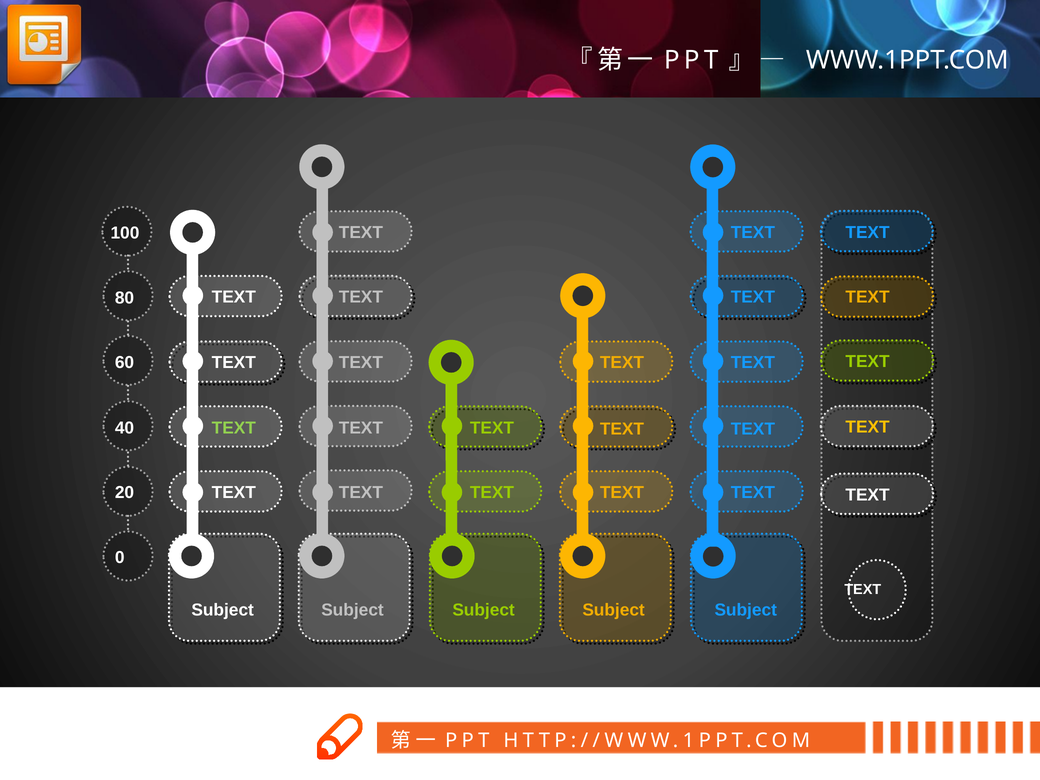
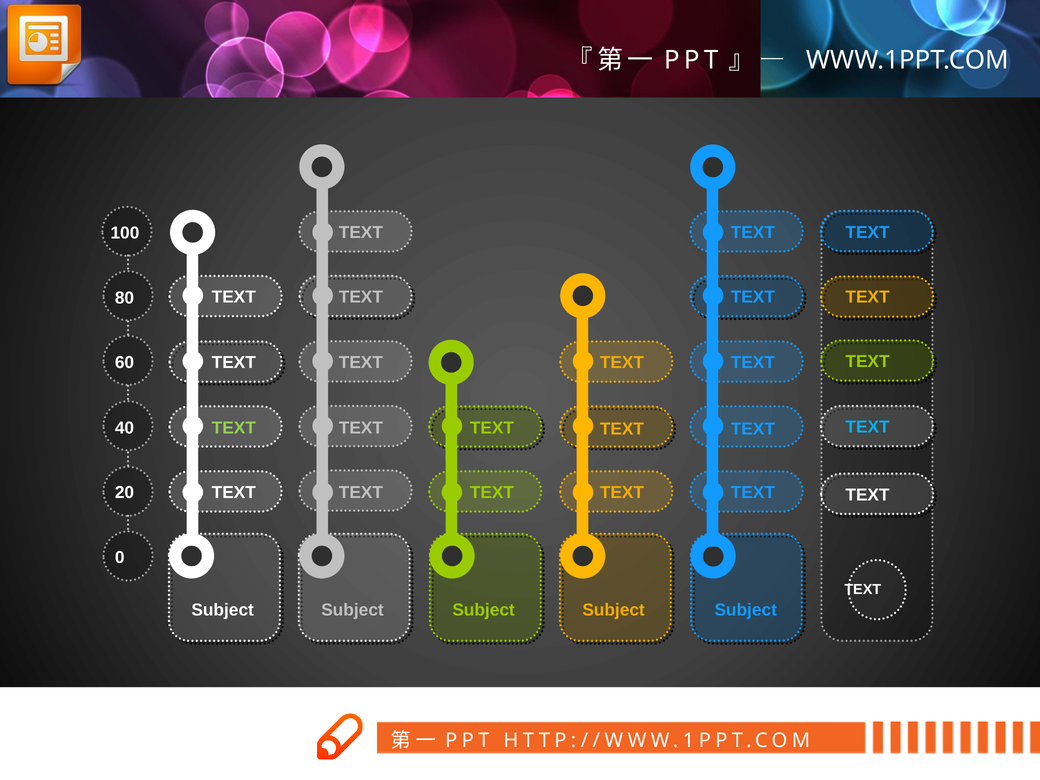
TEXT at (868, 427) colour: yellow -> light blue
